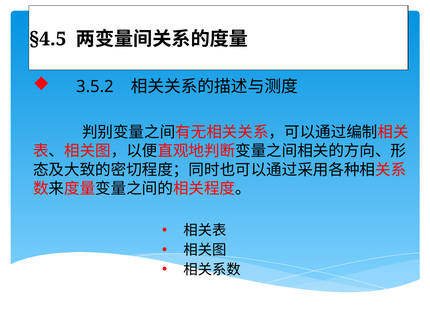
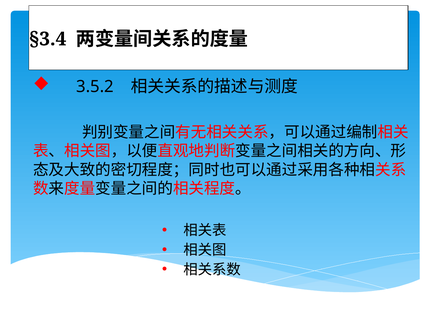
§4.5: §4.5 -> §3.4
